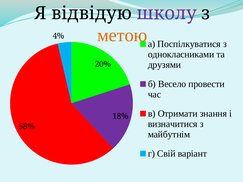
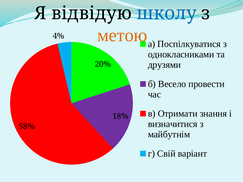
школу colour: purple -> blue
